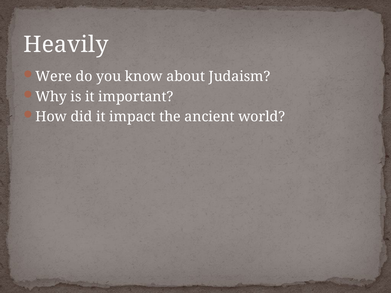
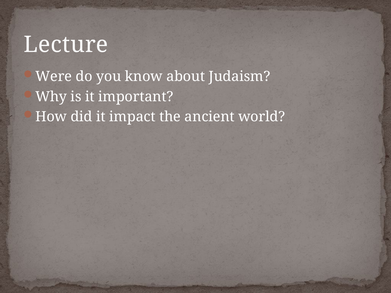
Heavily: Heavily -> Lecture
